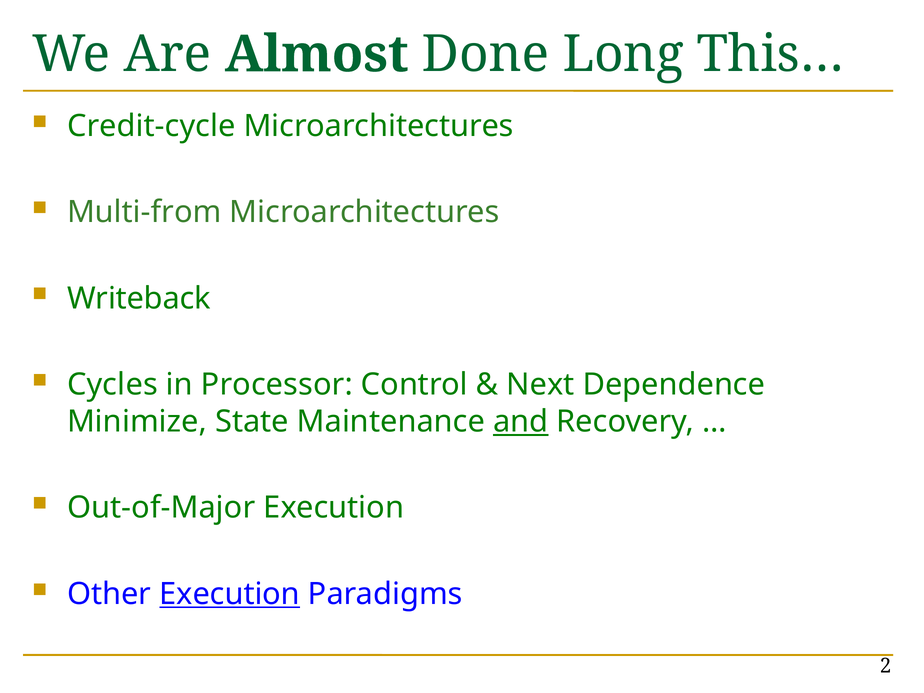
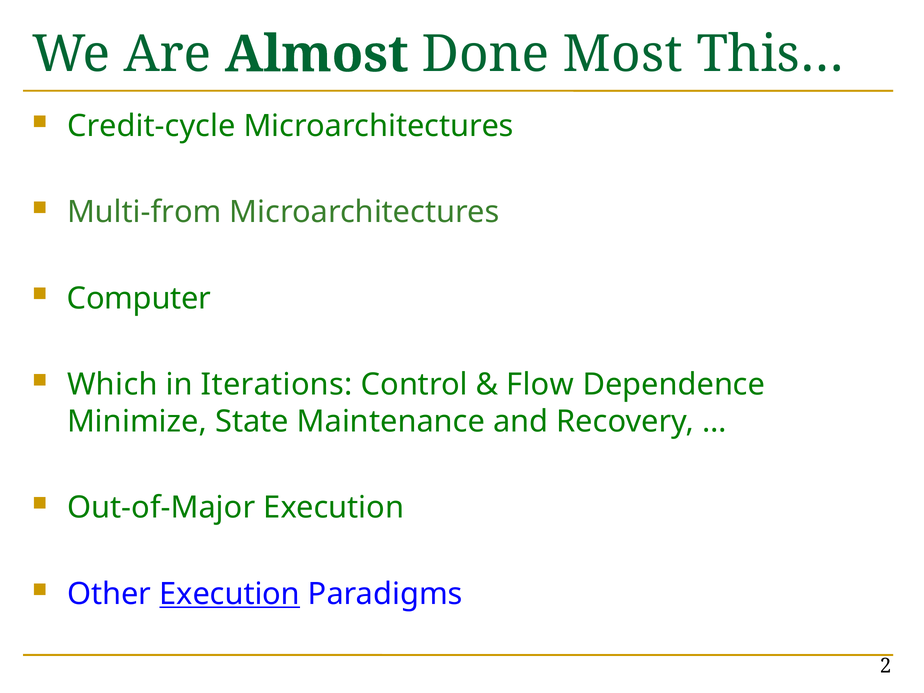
Long: Long -> Most
Writeback: Writeback -> Computer
Cycles: Cycles -> Which
Processor: Processor -> Iterations
Next: Next -> Flow
and underline: present -> none
